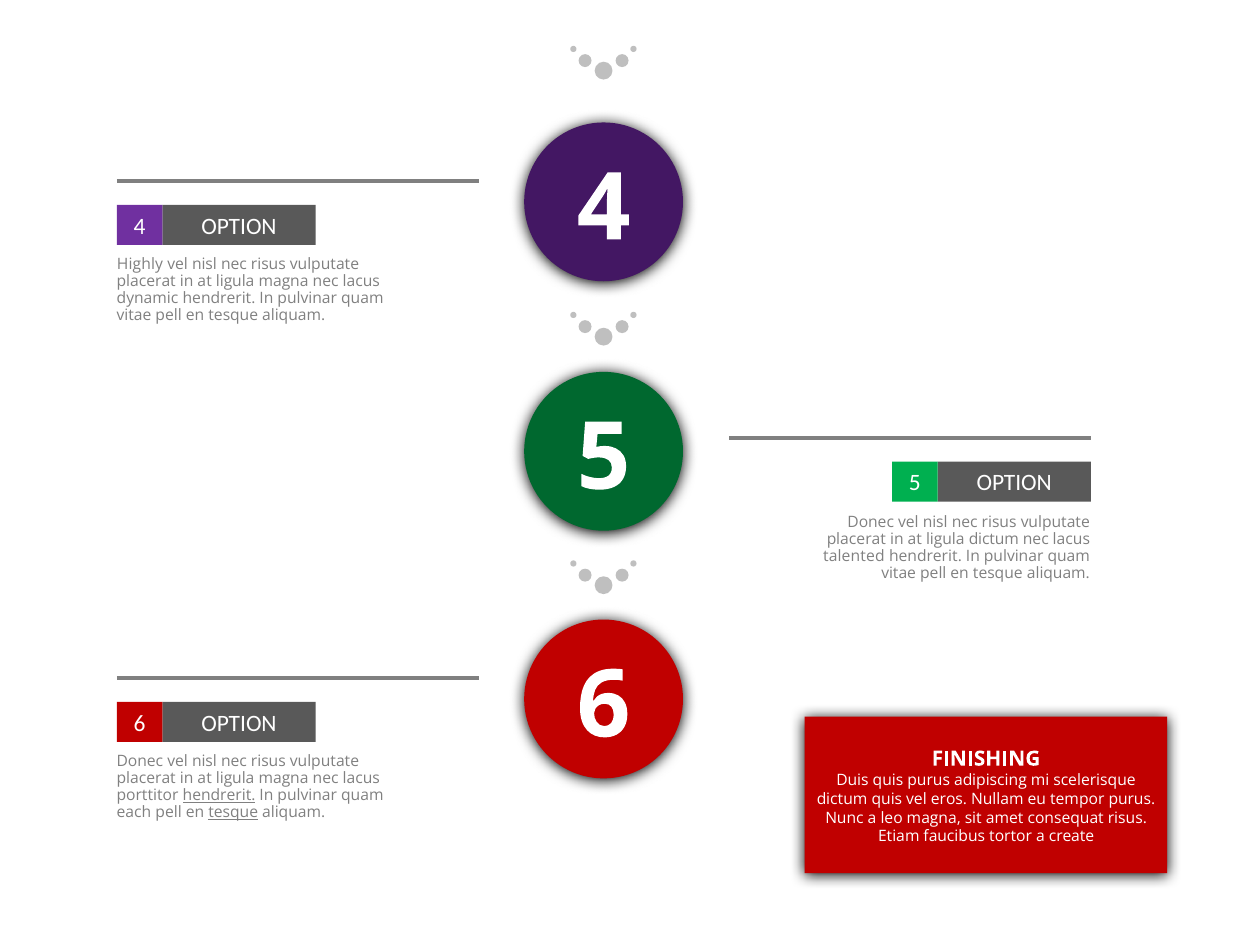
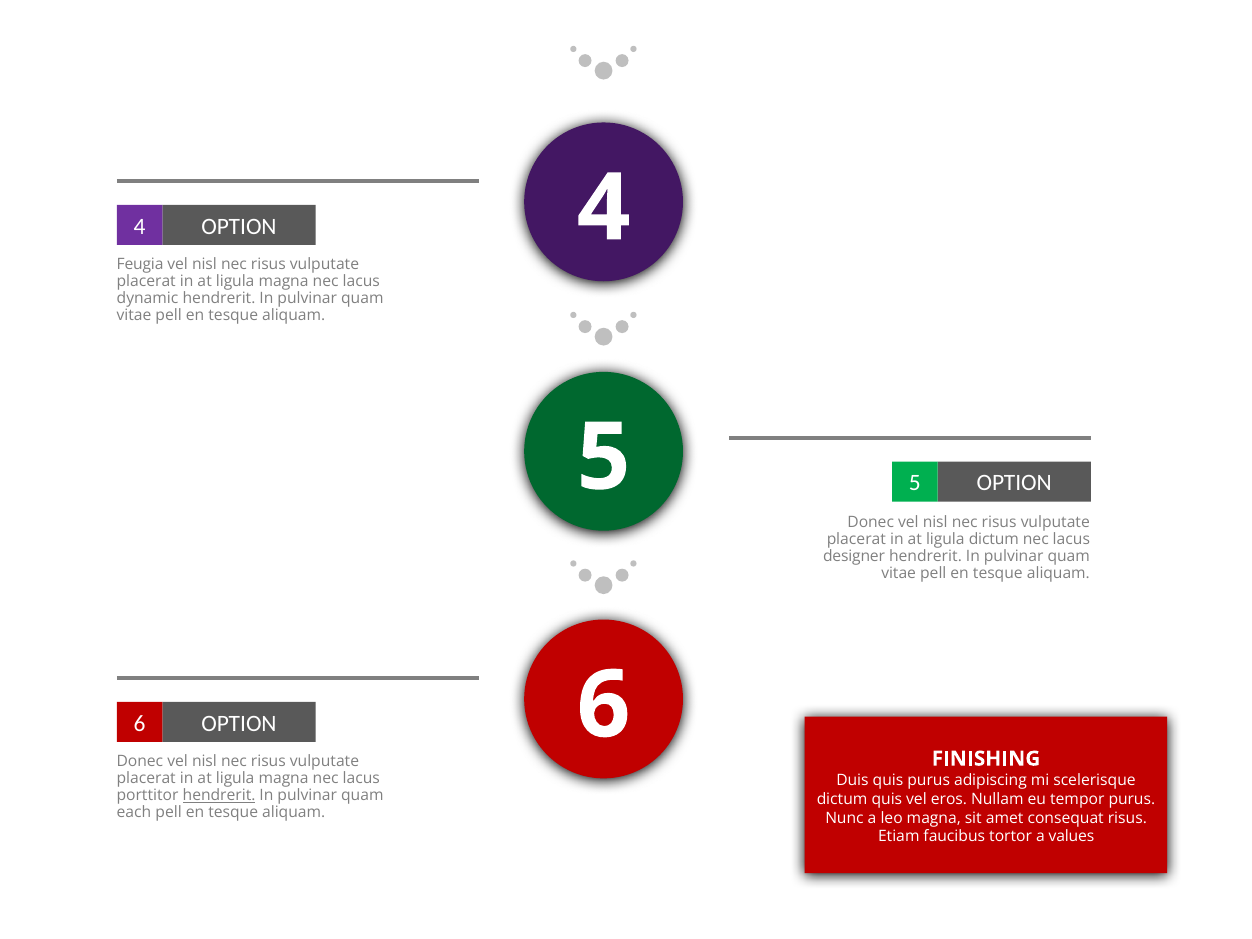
Highly: Highly -> Feugia
talented: talented -> designer
tesque at (233, 812) underline: present -> none
create: create -> values
